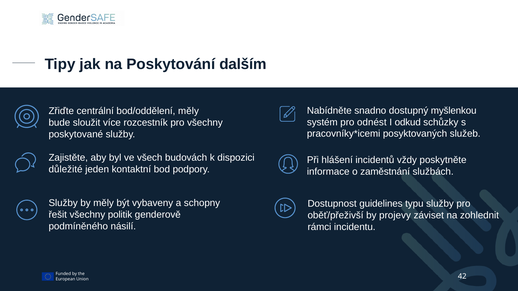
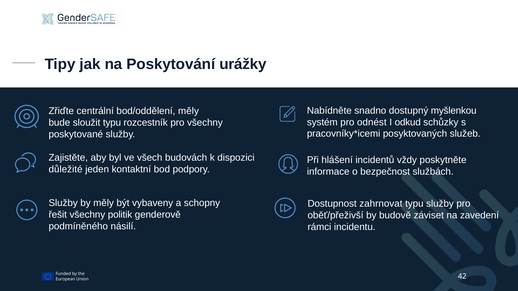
dalším: dalším -> urážky
sloužit více: více -> typu
zaměstnání: zaměstnání -> bezpečnost
guidelines: guidelines -> zahrnovat
projevy: projevy -> budově
zohlednit: zohlednit -> zavedení
